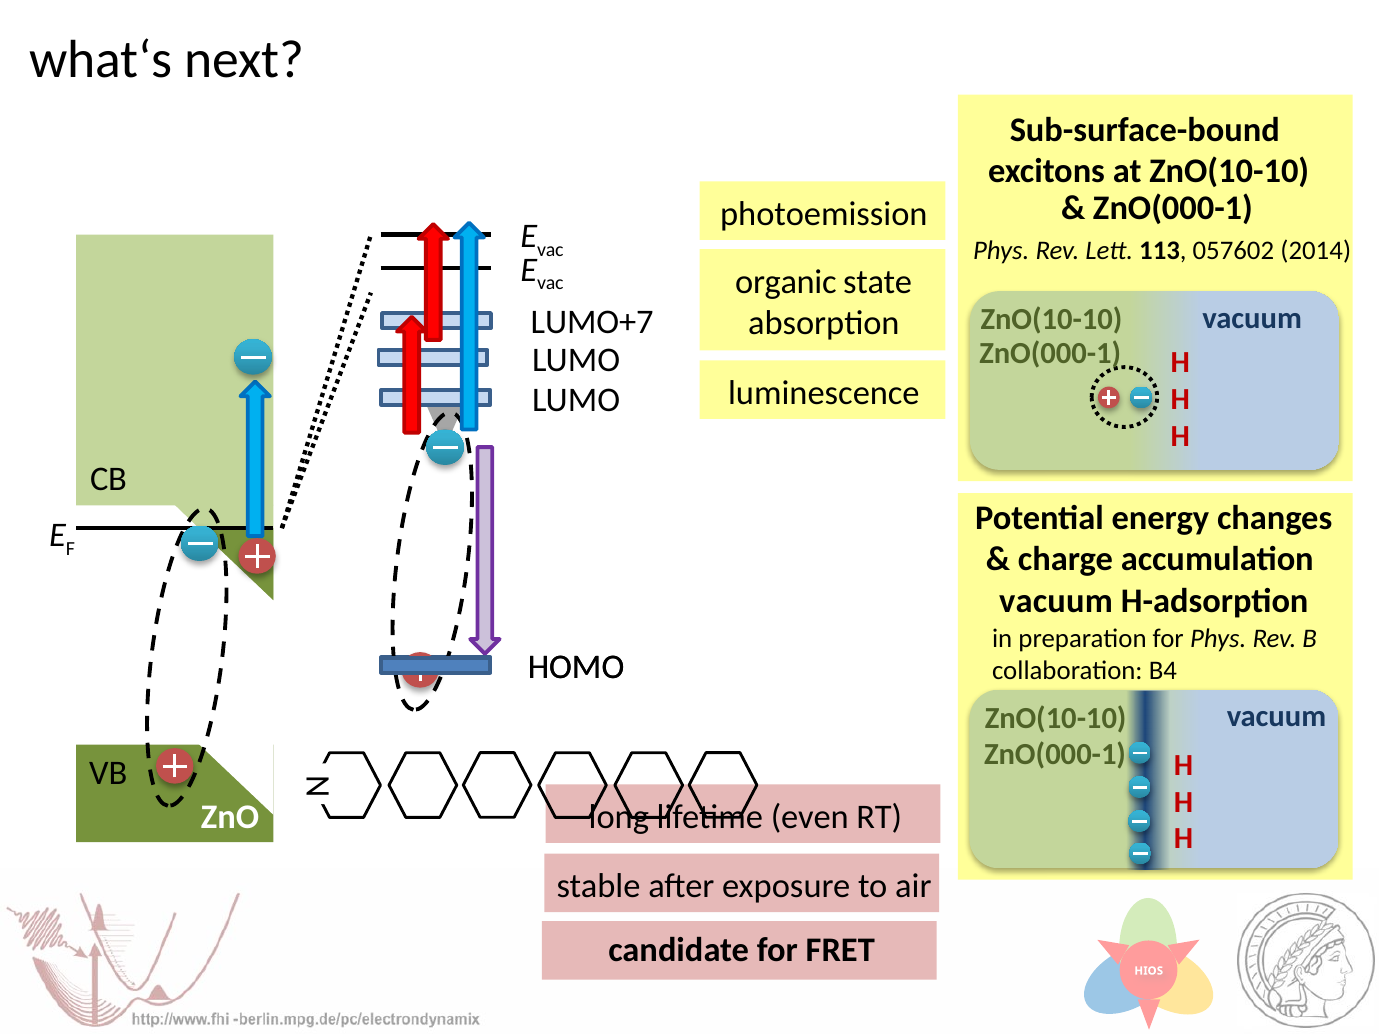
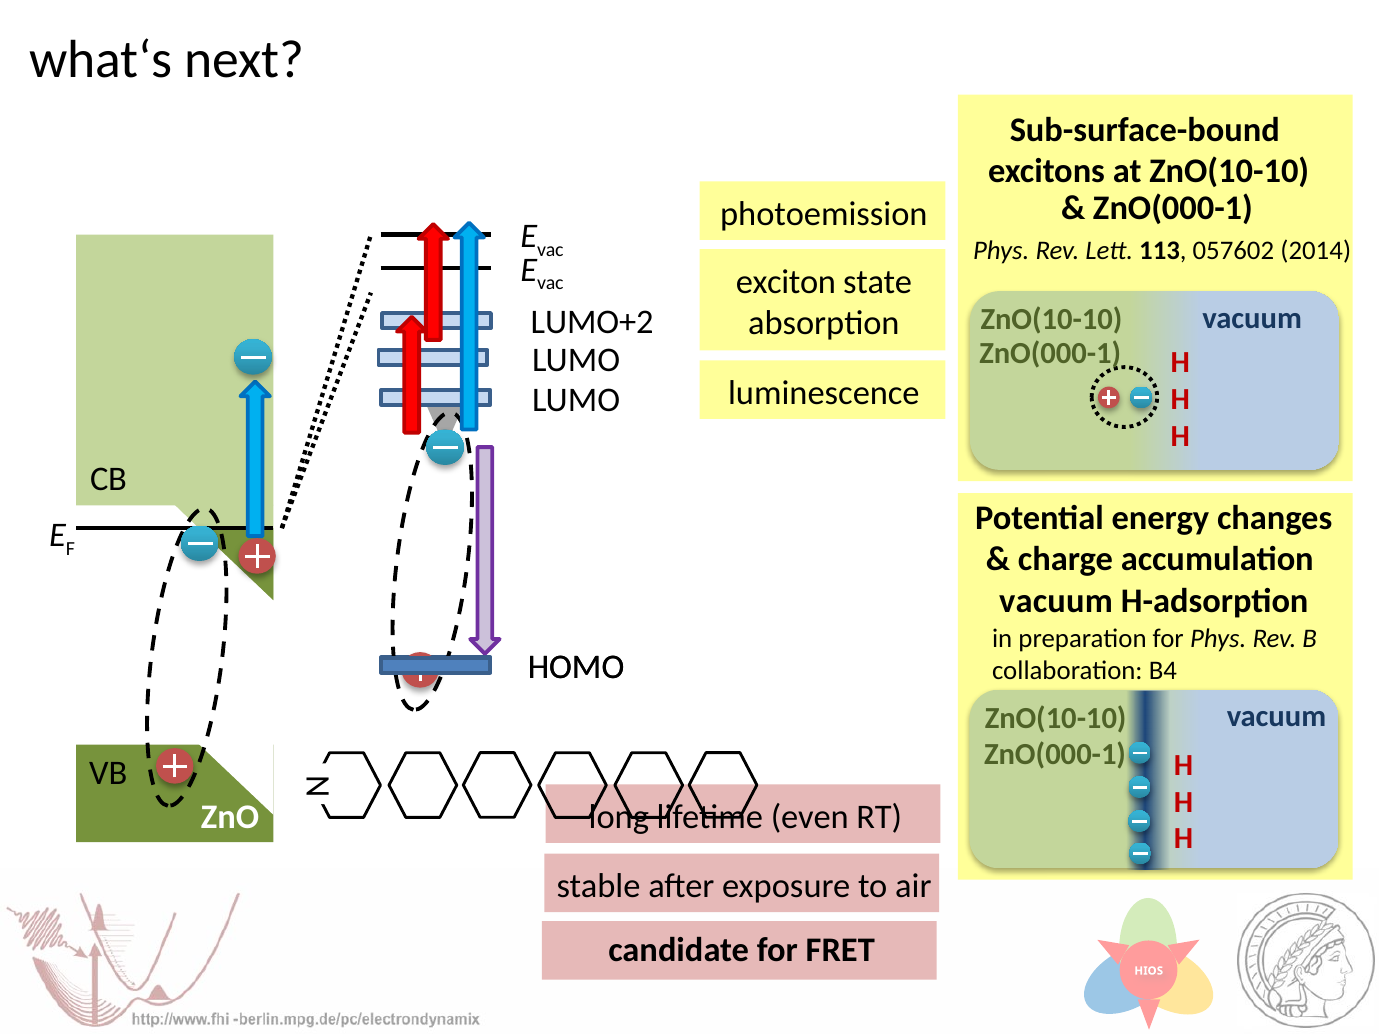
organic: organic -> exciton
LUMO+7: LUMO+7 -> LUMO+2
